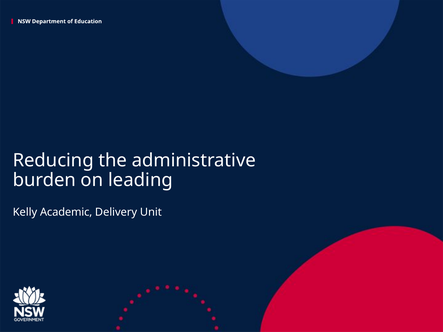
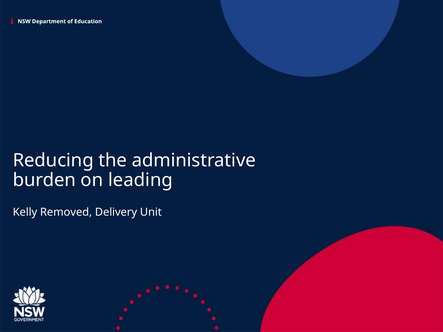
Academic: Academic -> Removed
